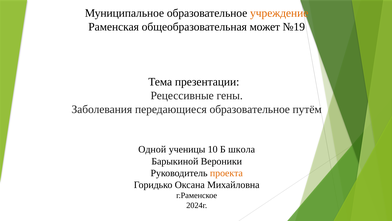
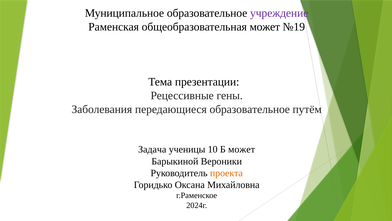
учреждение colour: orange -> purple
Одной: Одной -> Задача
Б школа: школа -> может
